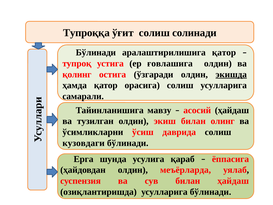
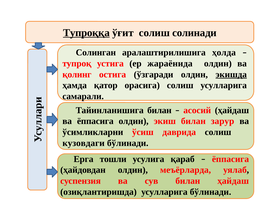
Тупроққа underline: none -> present
Бўлинади at (96, 53): Бўлинади -> Солинган
аралаштирилишига қатор: қатор -> ҳолда
ғовлашига: ғовлашига -> жараёнида
Тайинланишига мавзу: мавзу -> билан
ва тузилган: тузилган -> ёппасига
олинг: олинг -> зарур
шунда: шунда -> тошли
